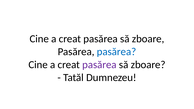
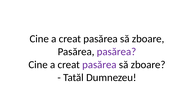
pasărea at (117, 52) colour: blue -> purple
